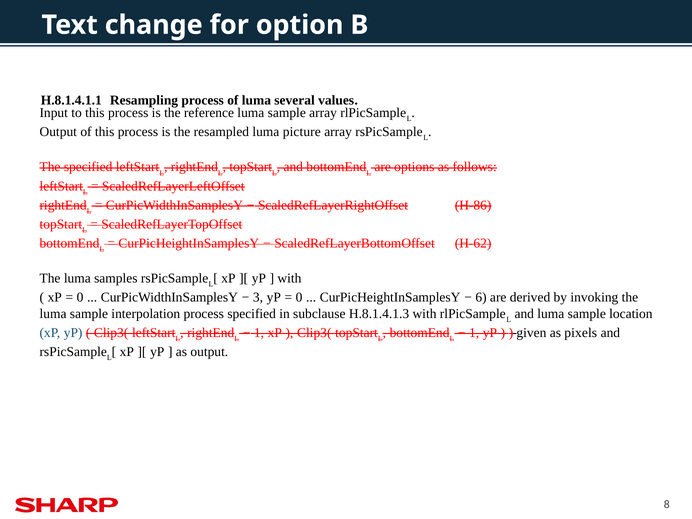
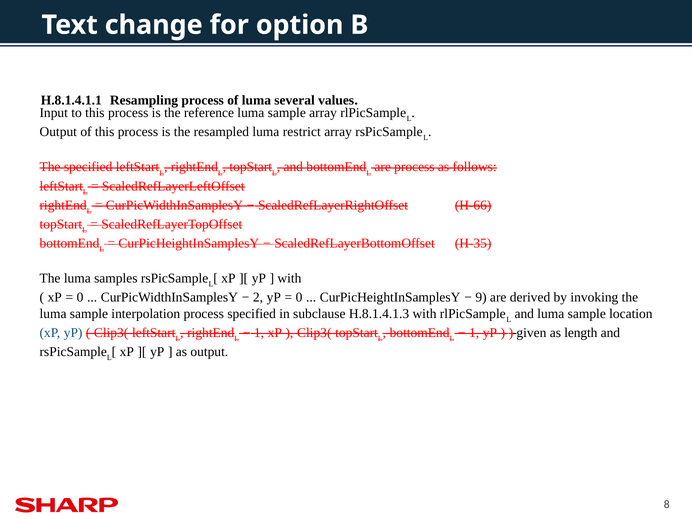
picture: picture -> restrict
are options: options -> process
H‑86: H‑86 -> H‑66
H‑62: H‑62 -> H‑35
3: 3 -> 2
6: 6 -> 9
pixels: pixels -> length
